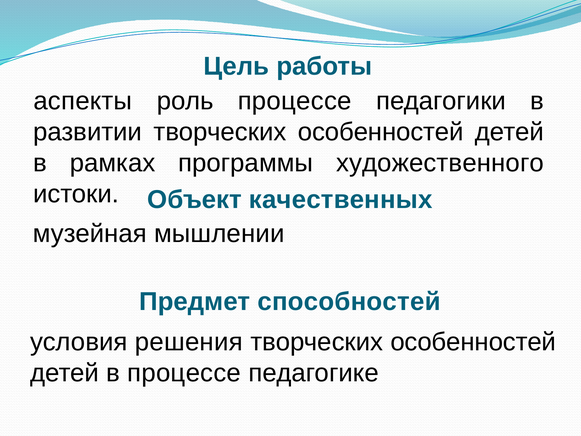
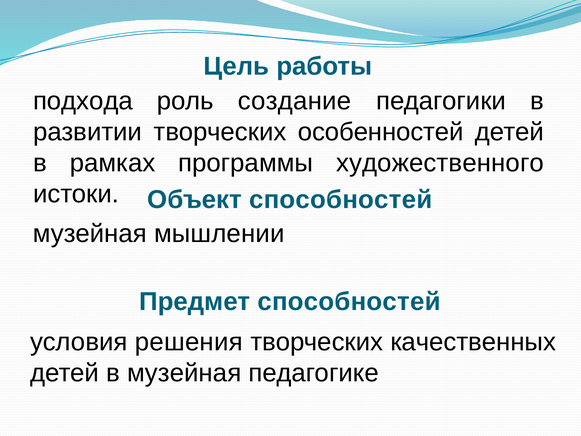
аспекты: аспекты -> подхода
роль процессе: процессе -> создание
Объект качественных: качественных -> способностей
особенностей at (473, 342): особенностей -> качественных
в процессе: процессе -> музейная
